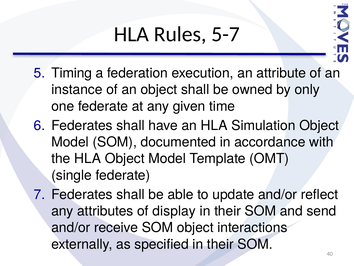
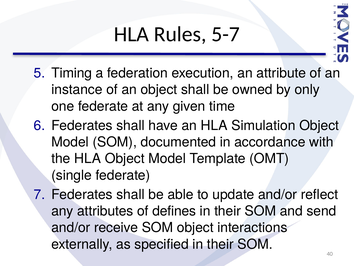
display: display -> defines
